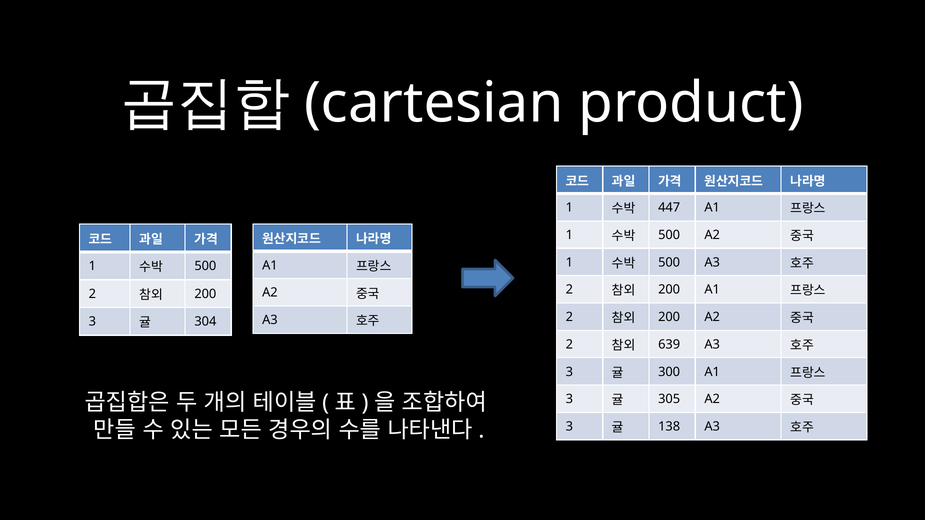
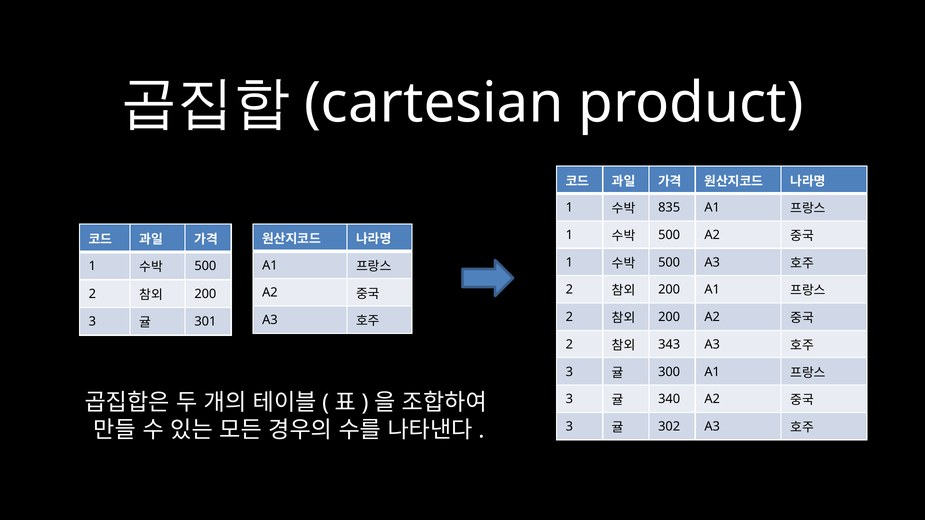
447: 447 -> 835
304: 304 -> 301
639: 639 -> 343
305: 305 -> 340
138: 138 -> 302
